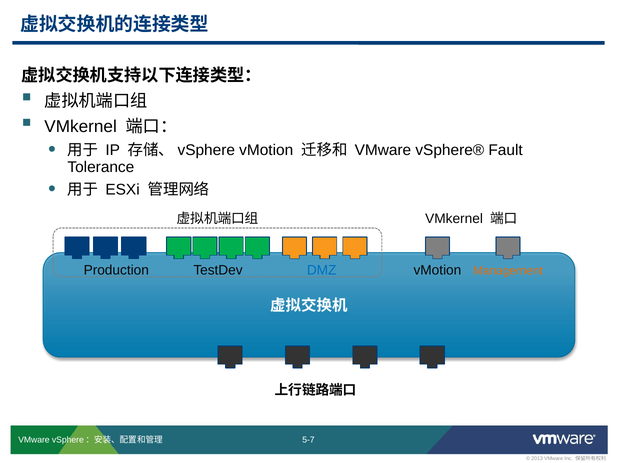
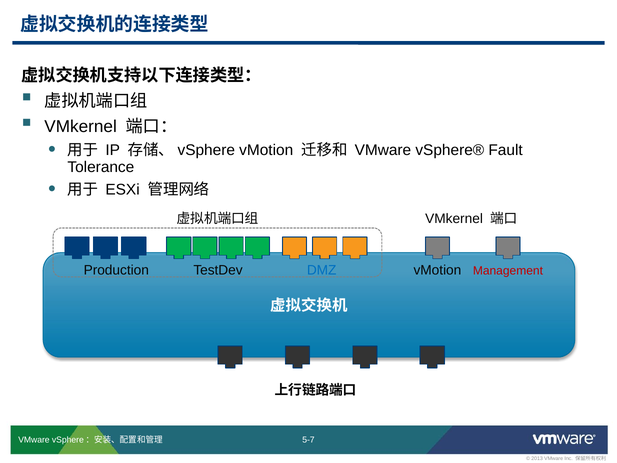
Management colour: orange -> red
